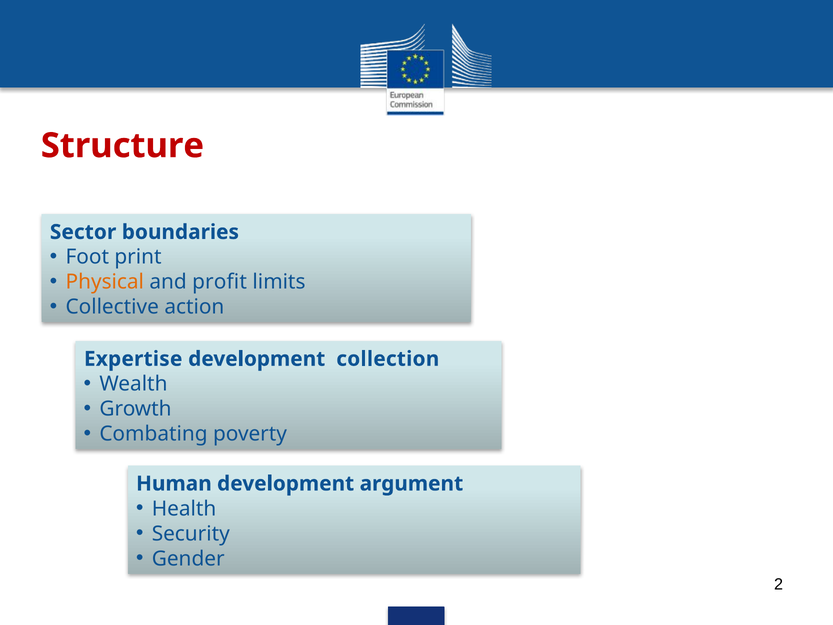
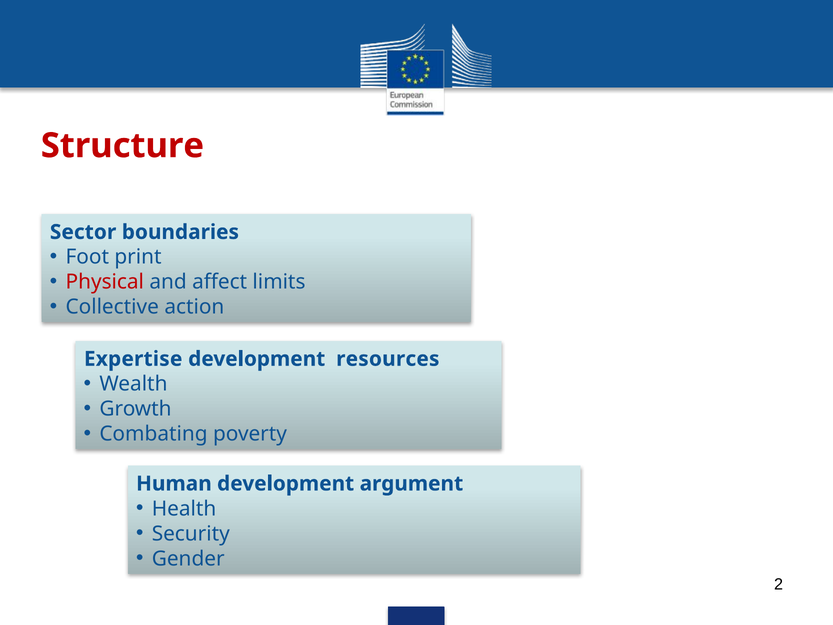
Physical colour: orange -> red
profit: profit -> affect
collection: collection -> resources
